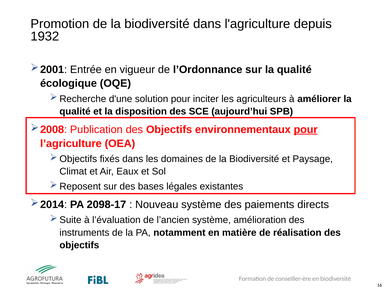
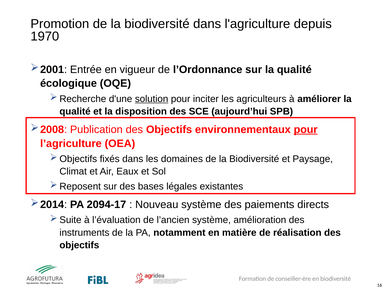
1932: 1932 -> 1970
solution underline: none -> present
2098-17: 2098-17 -> 2094-17
